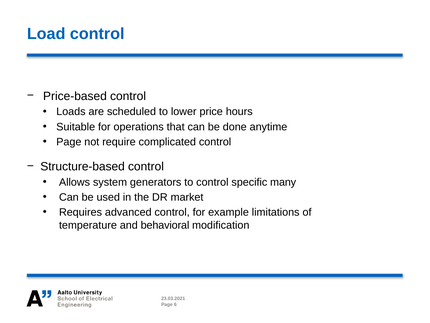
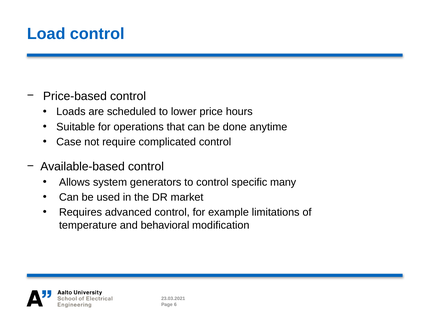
Page at (69, 142): Page -> Case
Structure-based: Structure-based -> Available-based
